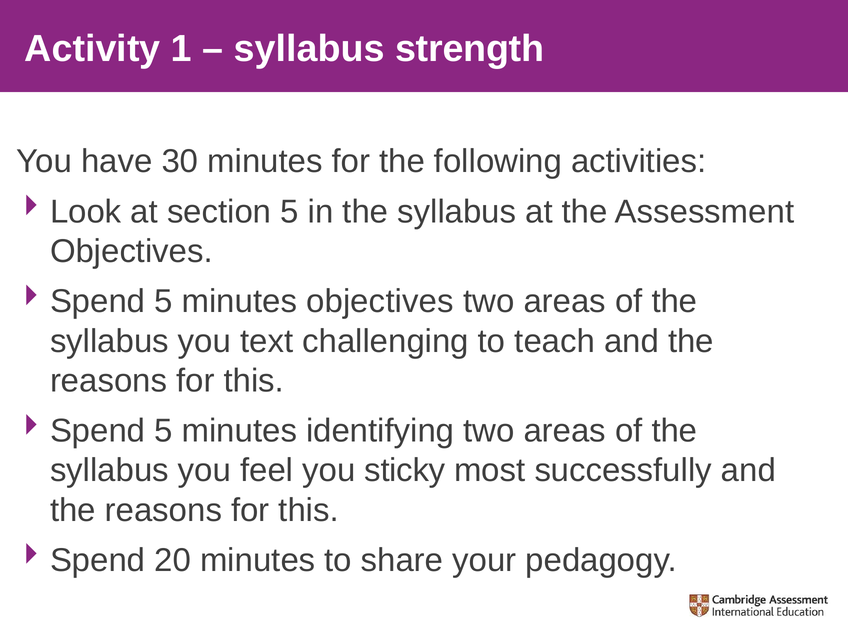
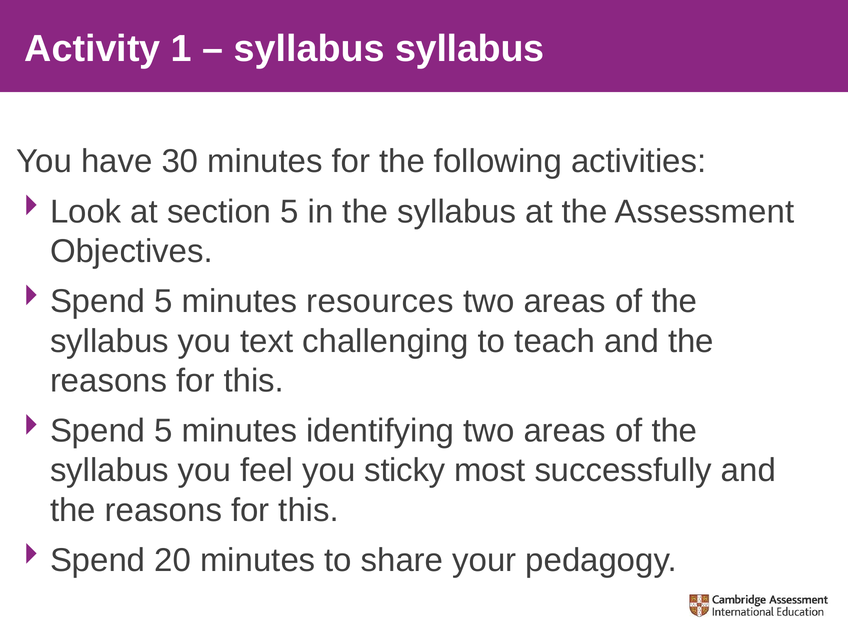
syllabus strength: strength -> syllabus
minutes objectives: objectives -> resources
